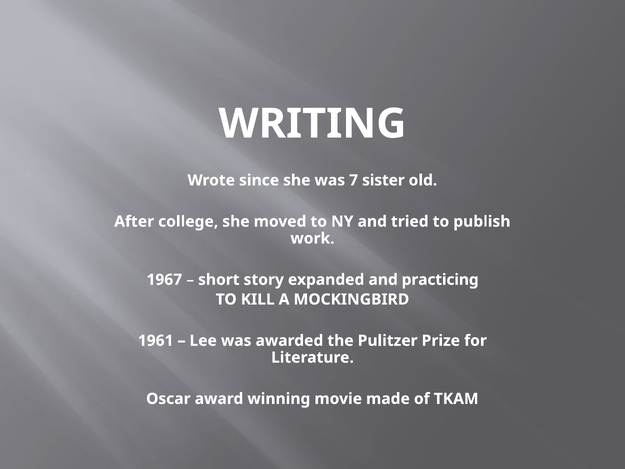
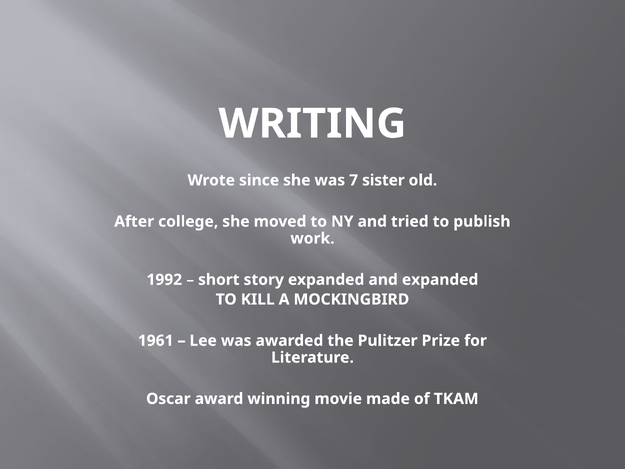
1967: 1967 -> 1992
and practicing: practicing -> expanded
